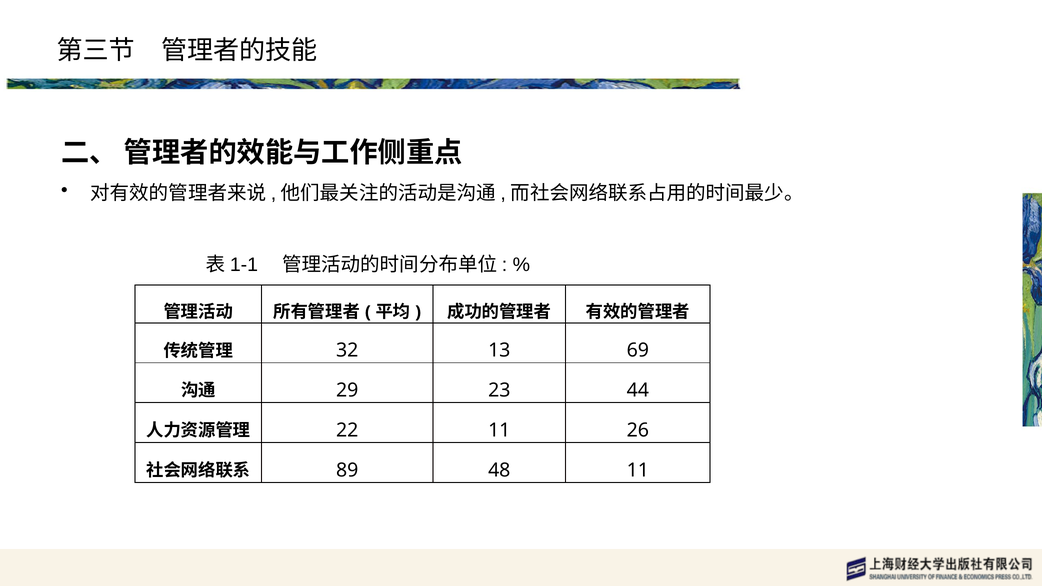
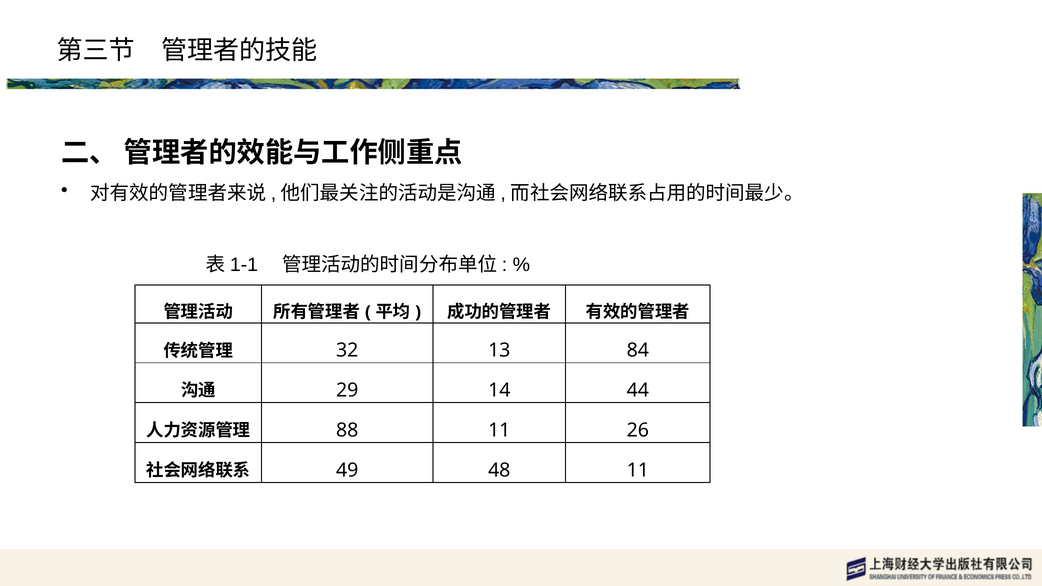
69: 69 -> 84
23: 23 -> 14
22: 22 -> 88
89: 89 -> 49
